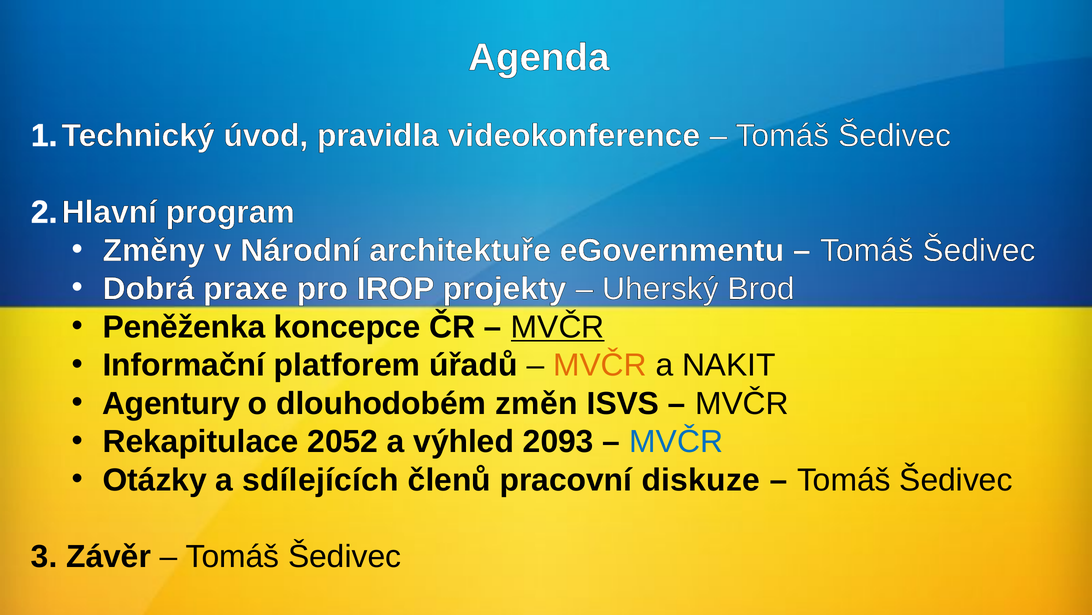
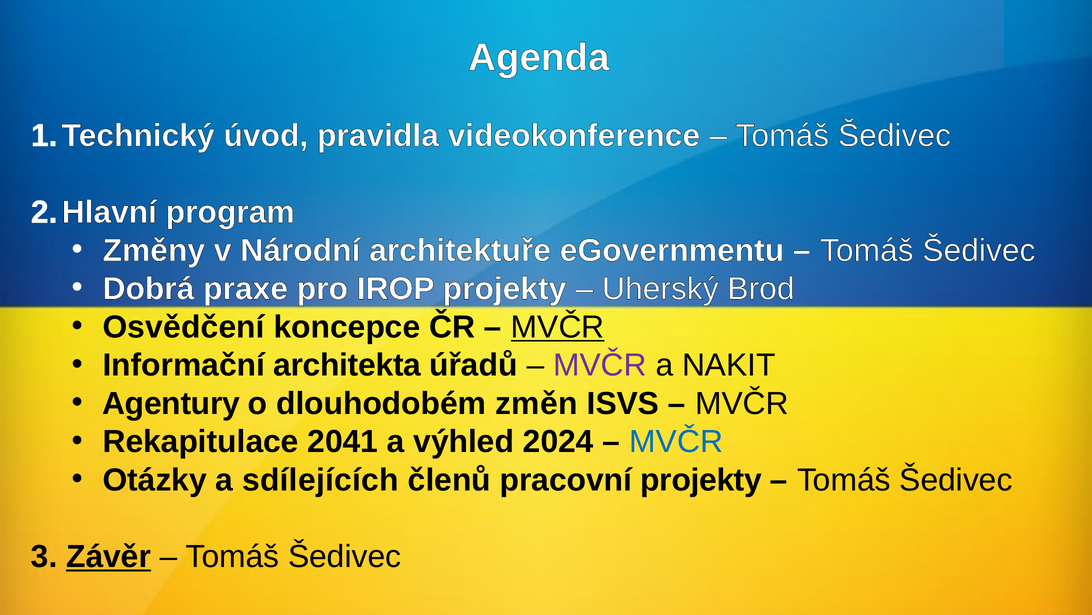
Peněženka: Peněženka -> Osvědčení
platforem: platforem -> architekta
MVČR at (600, 365) colour: orange -> purple
2052: 2052 -> 2041
2093: 2093 -> 2024
pracovní diskuze: diskuze -> projekty
Závěr underline: none -> present
